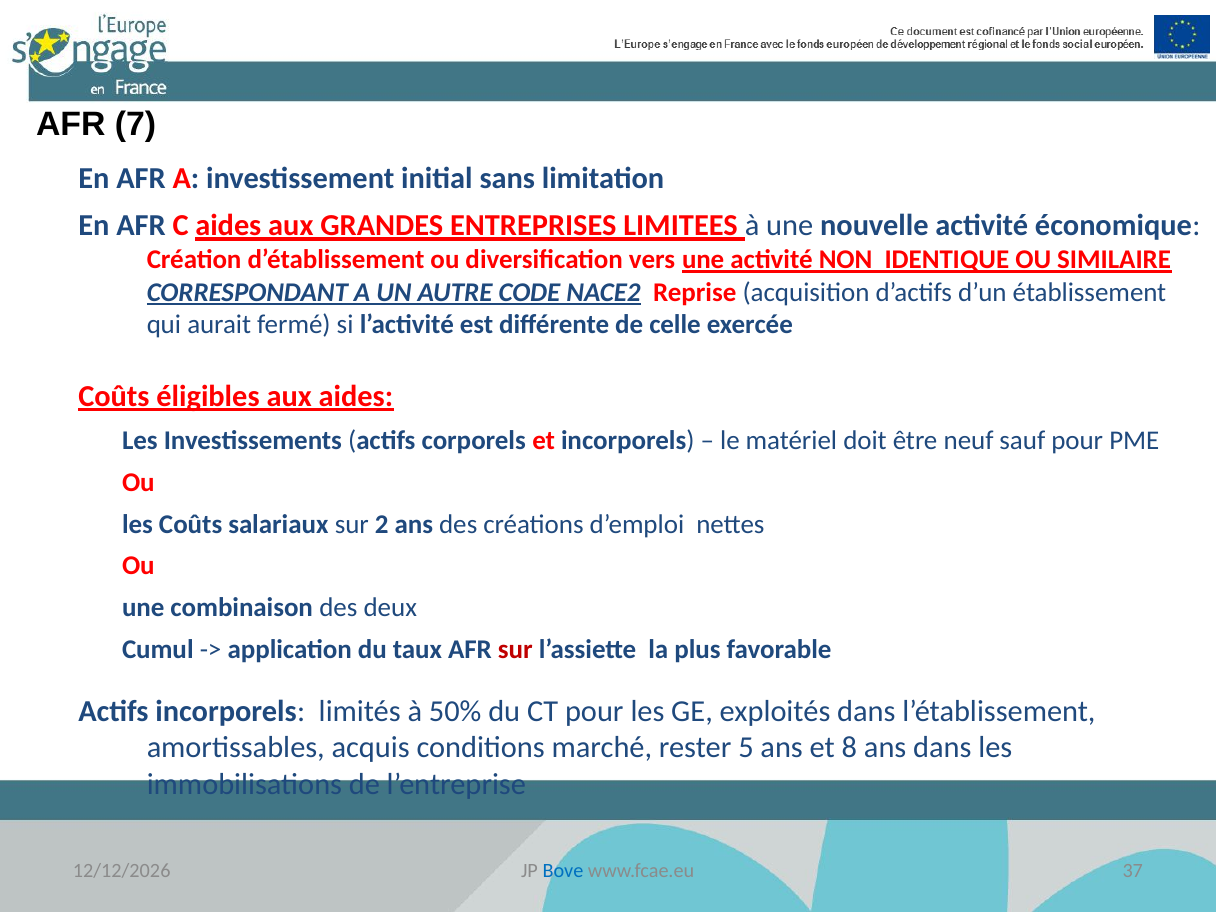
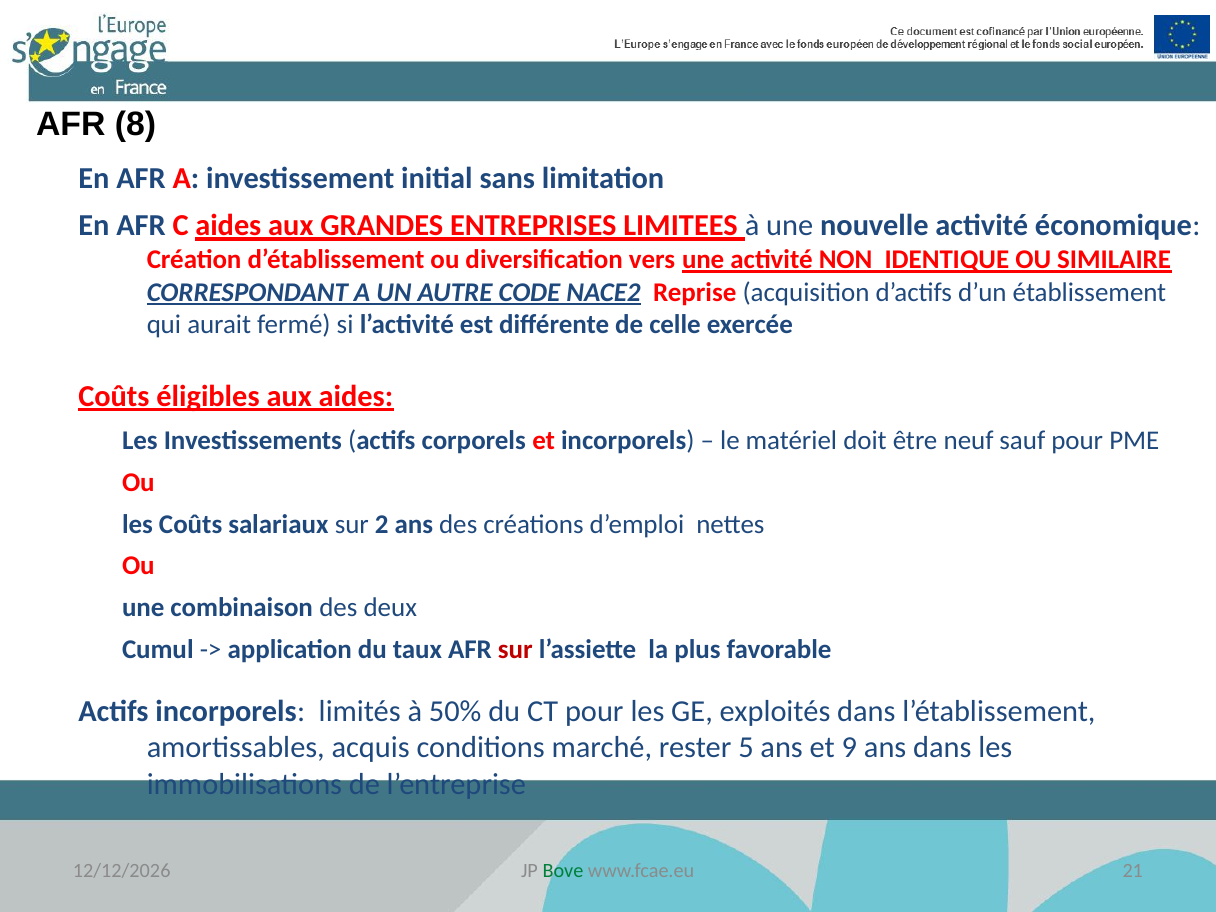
7: 7 -> 8
8: 8 -> 9
Bove colour: blue -> green
37: 37 -> 21
